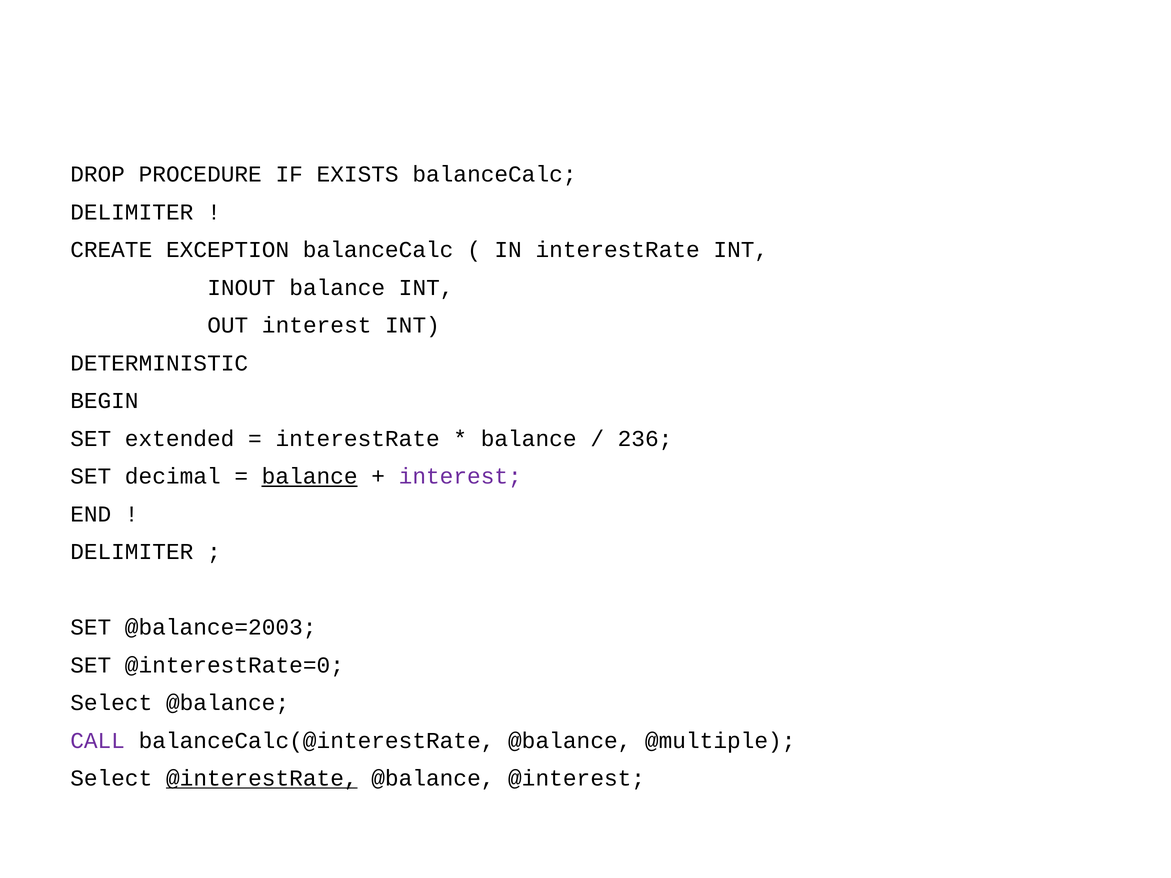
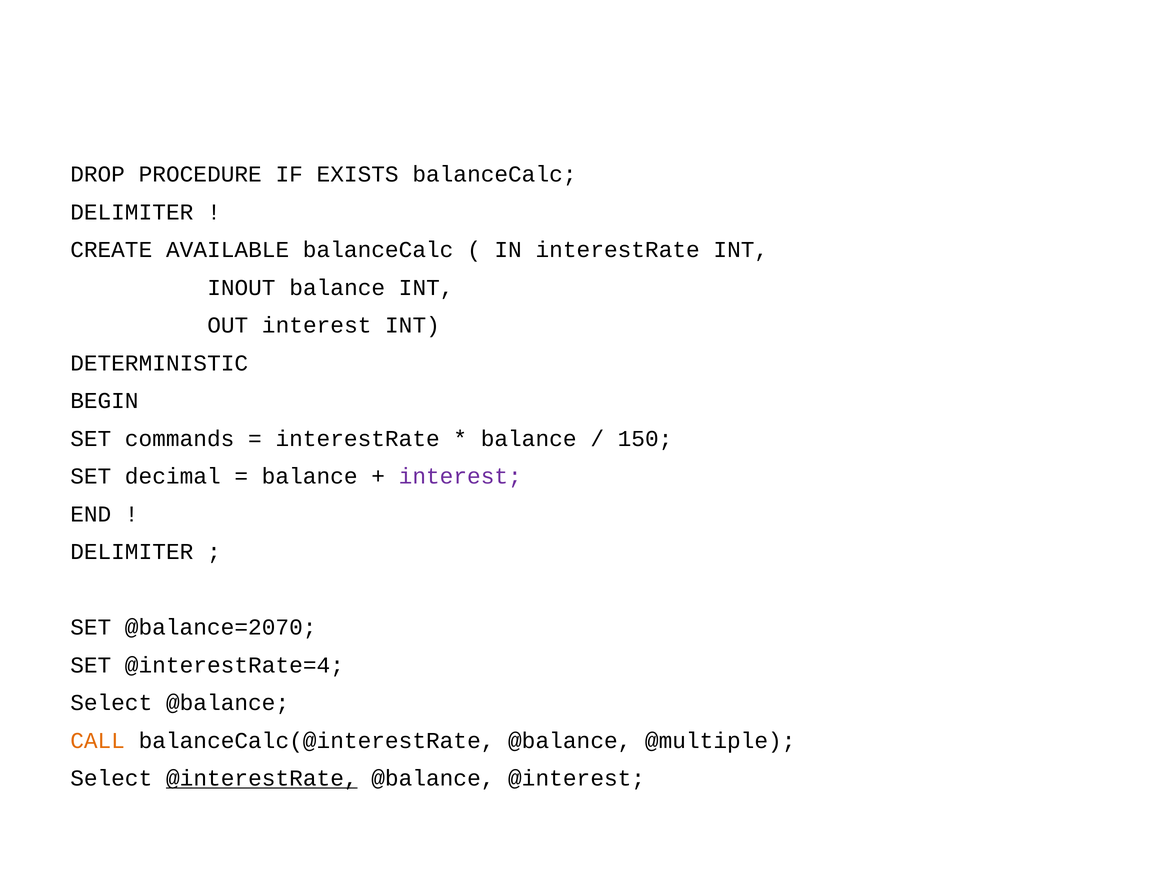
EXCEPTION: EXCEPTION -> AVAILABLE
extended: extended -> commands
236: 236 -> 150
balance at (310, 476) underline: present -> none
@balance=2003: @balance=2003 -> @balance=2070
@interestRate=0: @interestRate=0 -> @interestRate=4
CALL colour: purple -> orange
